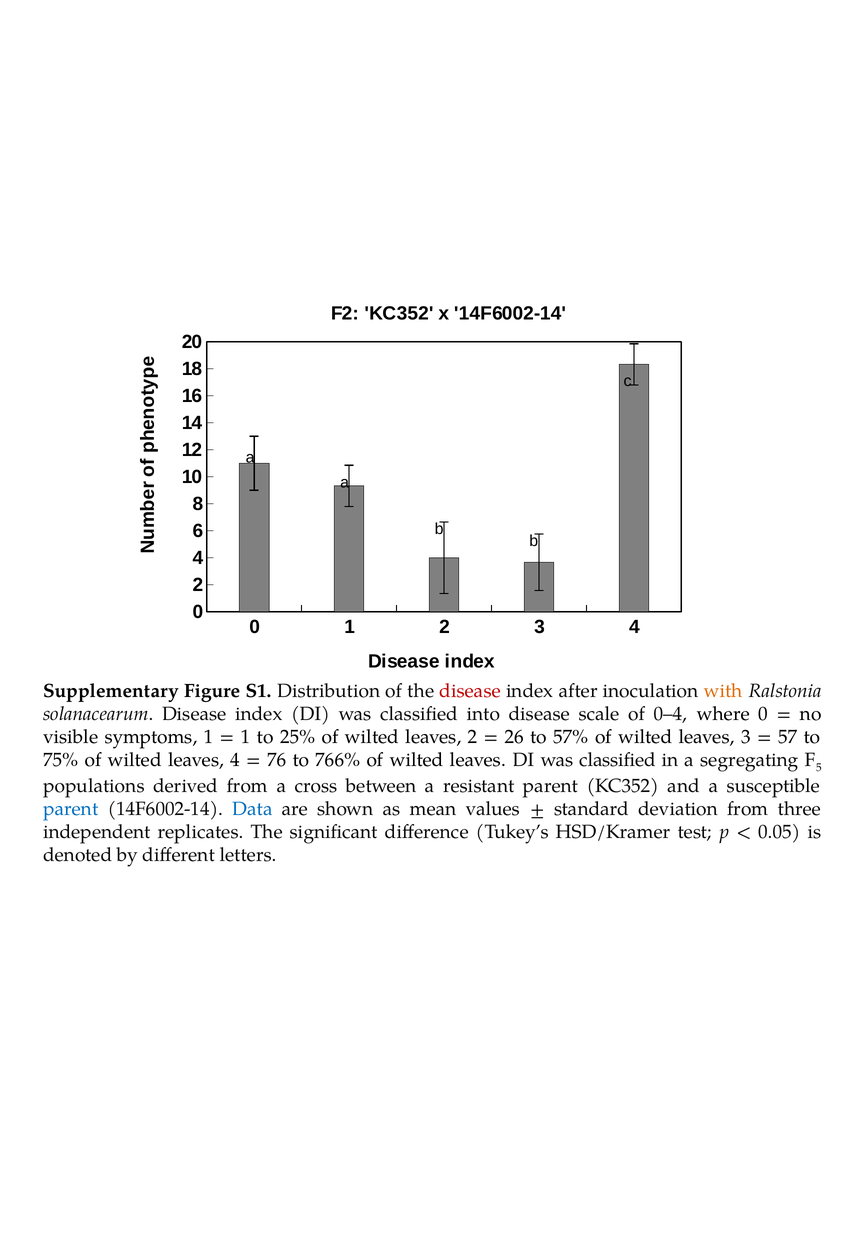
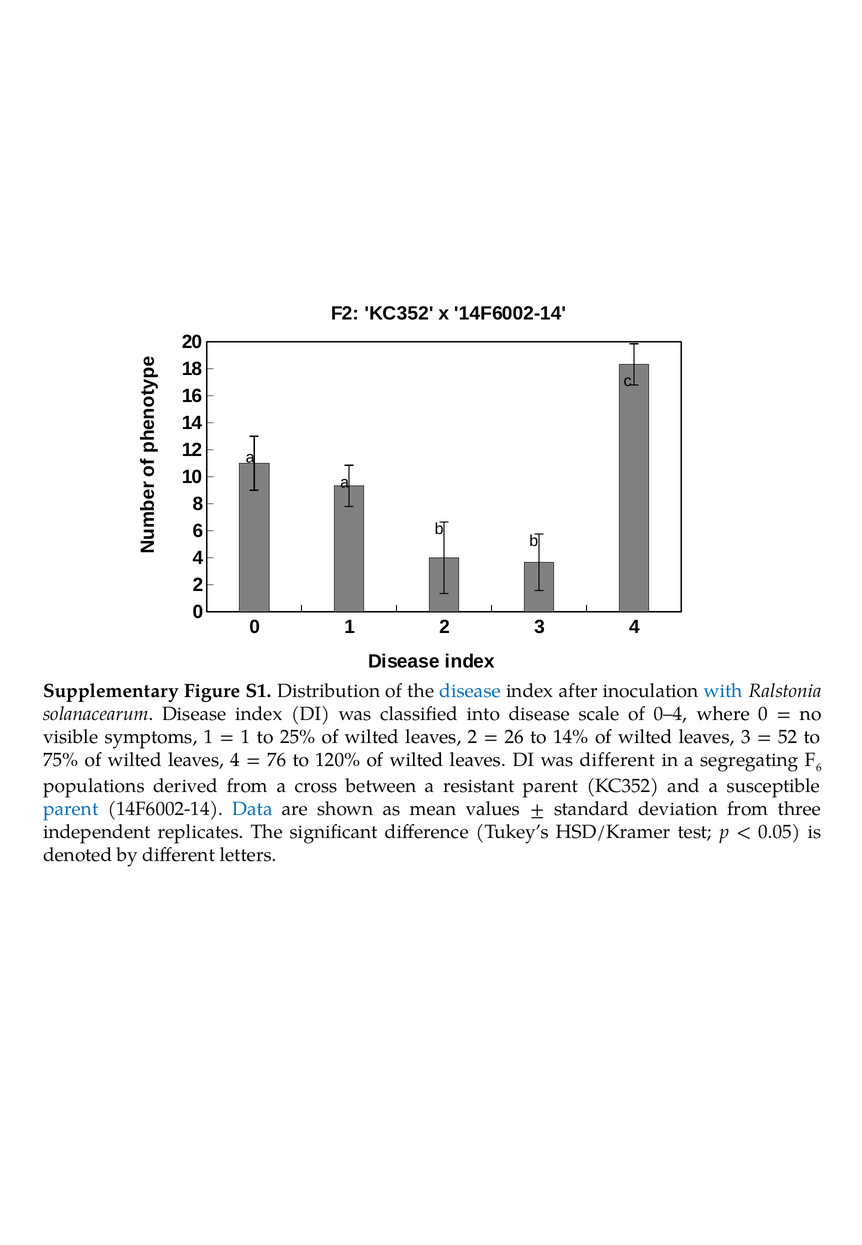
disease at (470, 691) colour: red -> blue
with colour: orange -> blue
57%: 57% -> 14%
57: 57 -> 52
766%: 766% -> 120%
leaves DI was classified: classified -> different
5 at (819, 767): 5 -> 6
